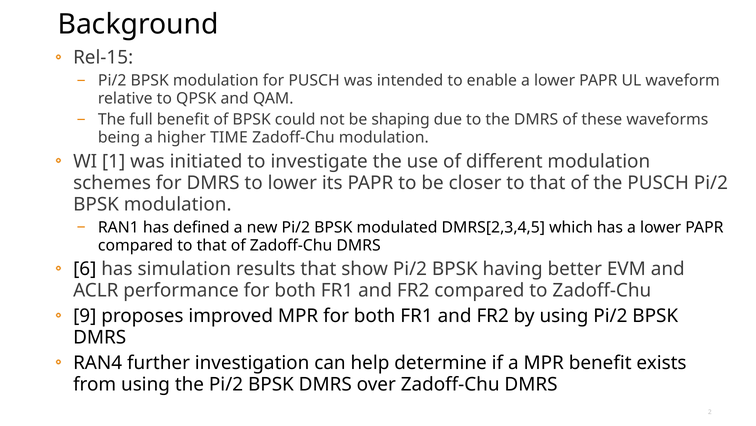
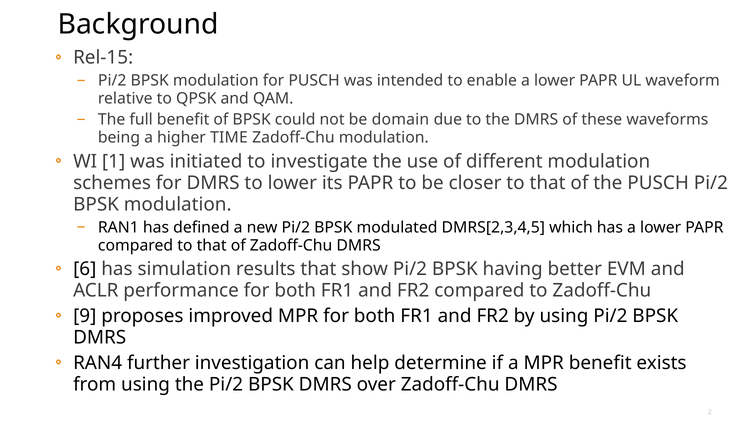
shaping: shaping -> domain
